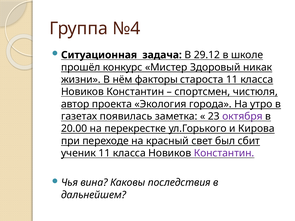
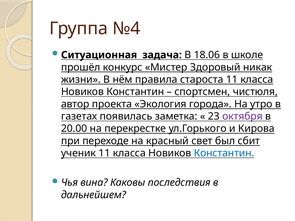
29.12: 29.12 -> 18.06
факторы: факторы -> правила
Константин at (224, 153) colour: purple -> blue
